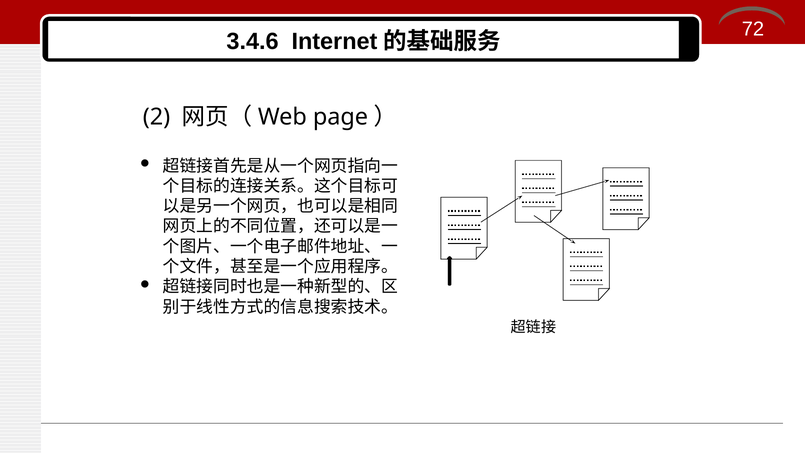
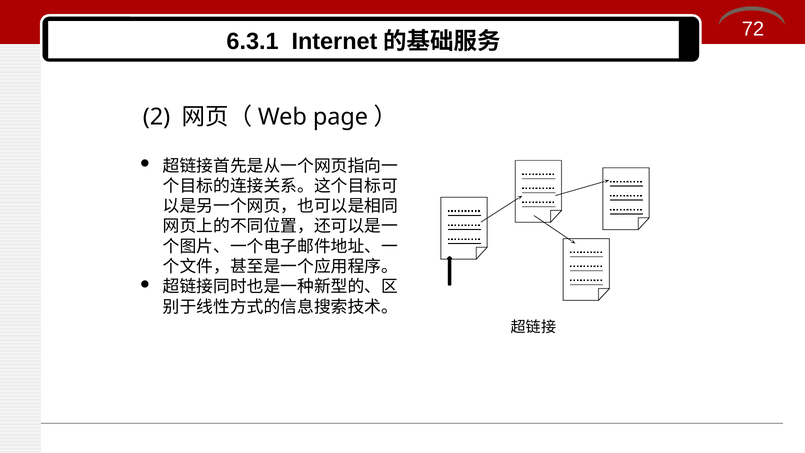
3.4.6: 3.4.6 -> 6.3.1
